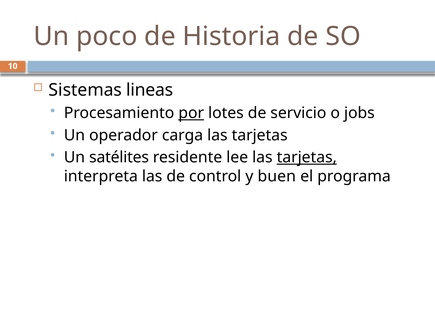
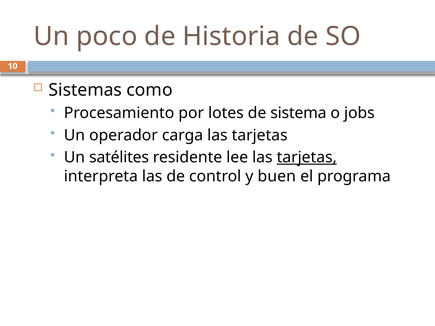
lineas: lineas -> como
por underline: present -> none
servicio: servicio -> sistema
